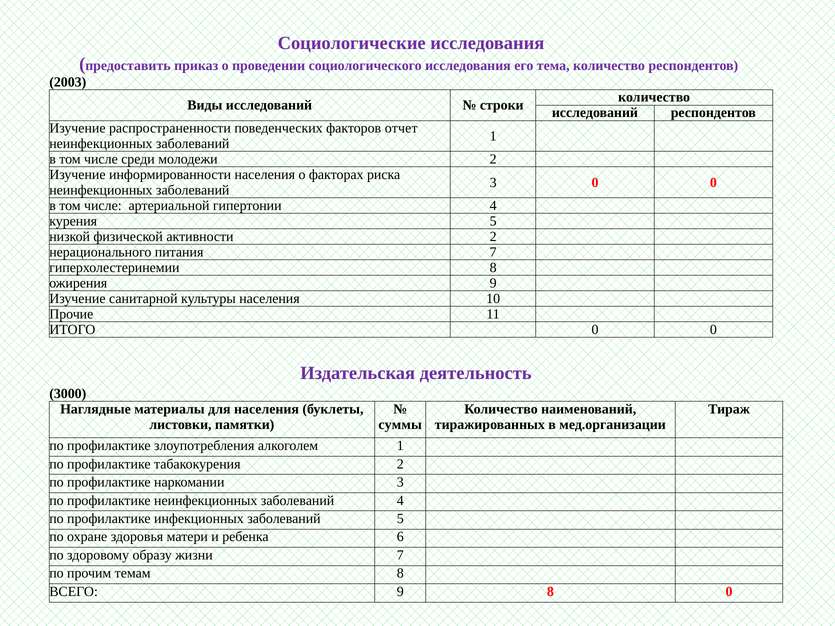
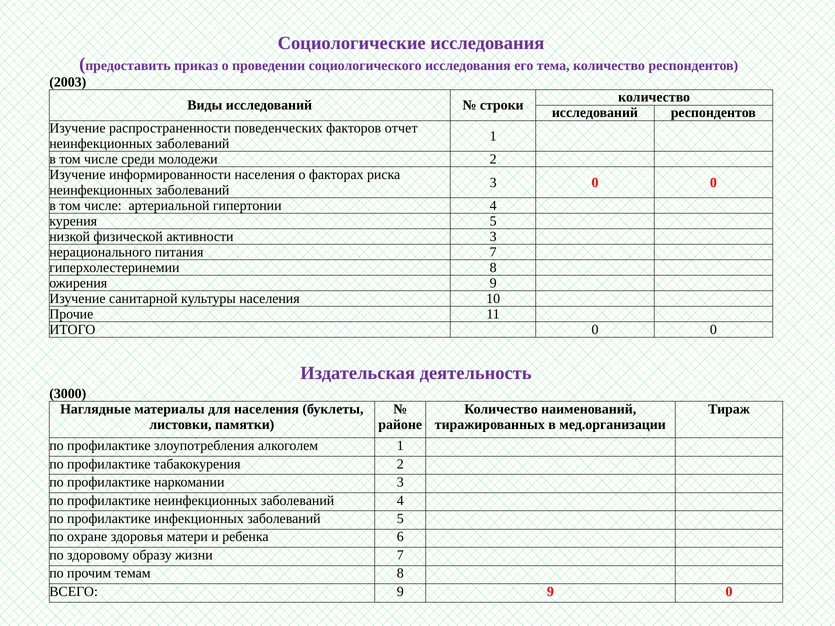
активности 2: 2 -> 3
суммы: суммы -> районе
9 8: 8 -> 9
